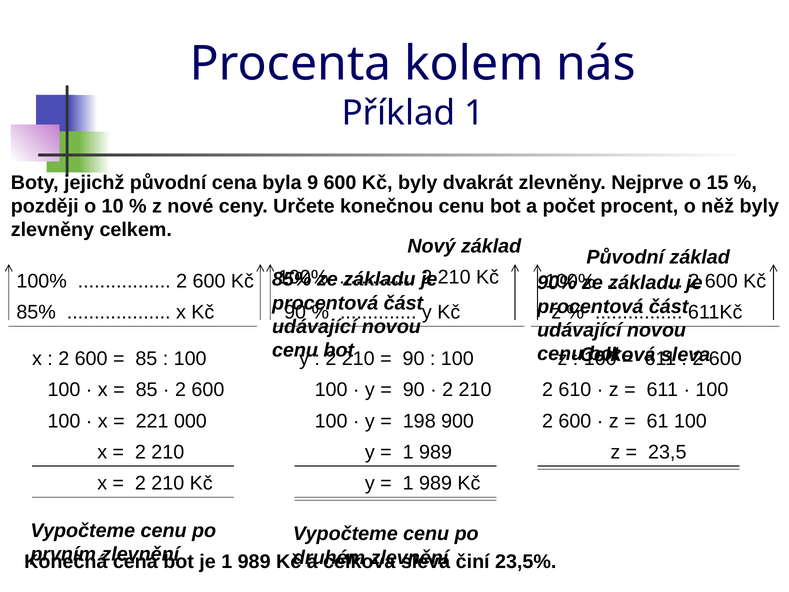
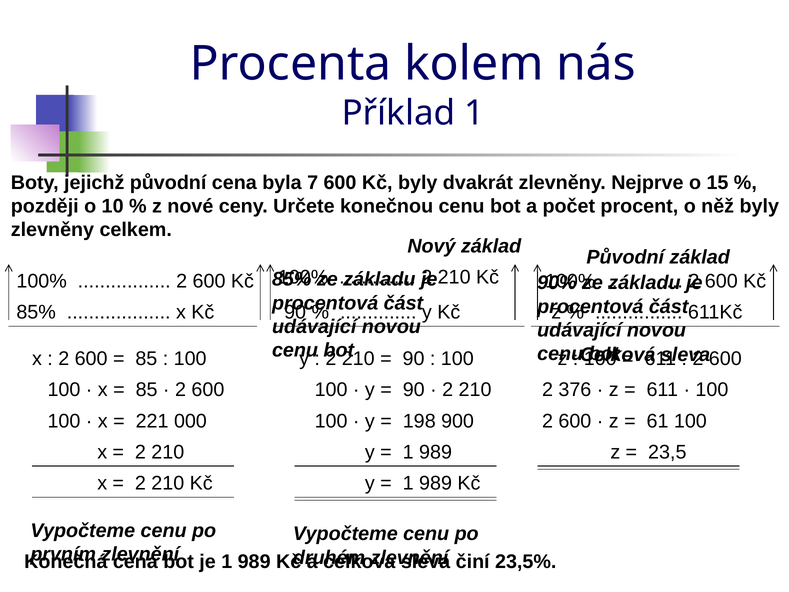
9: 9 -> 7
610: 610 -> 376
